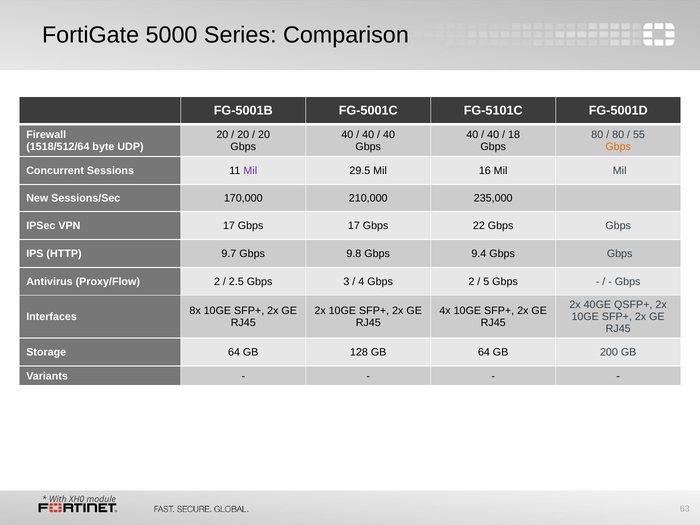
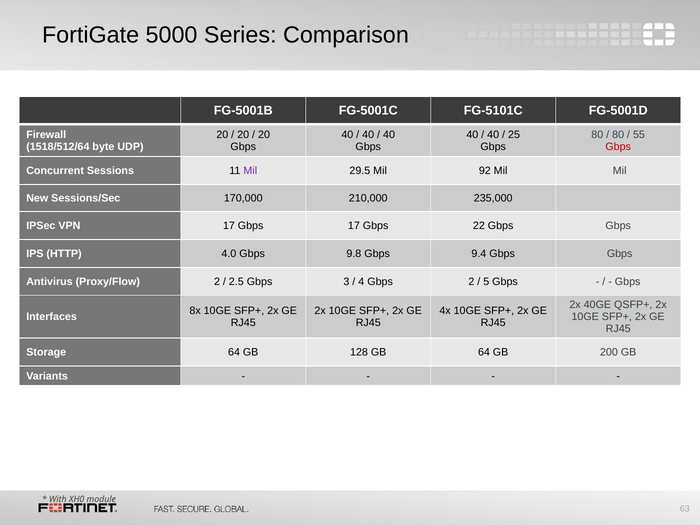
18: 18 -> 25
Gbps at (618, 147) colour: orange -> red
16: 16 -> 92
9.7: 9.7 -> 4.0
